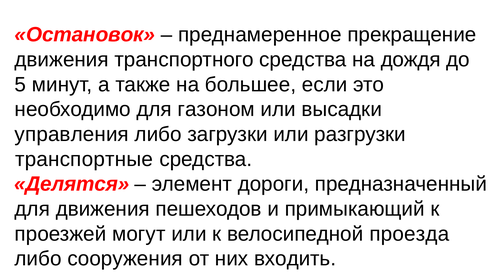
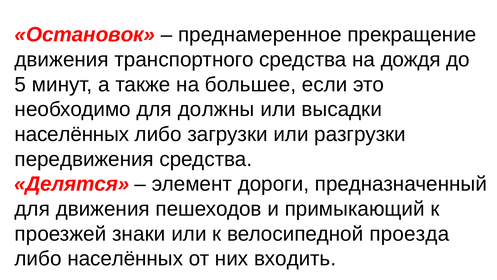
газоном: газоном -> должны
управления at (72, 134): управления -> населённых
транспортные: транспортные -> передвижения
могут: могут -> знаки
либо сооружения: сооружения -> населённых
